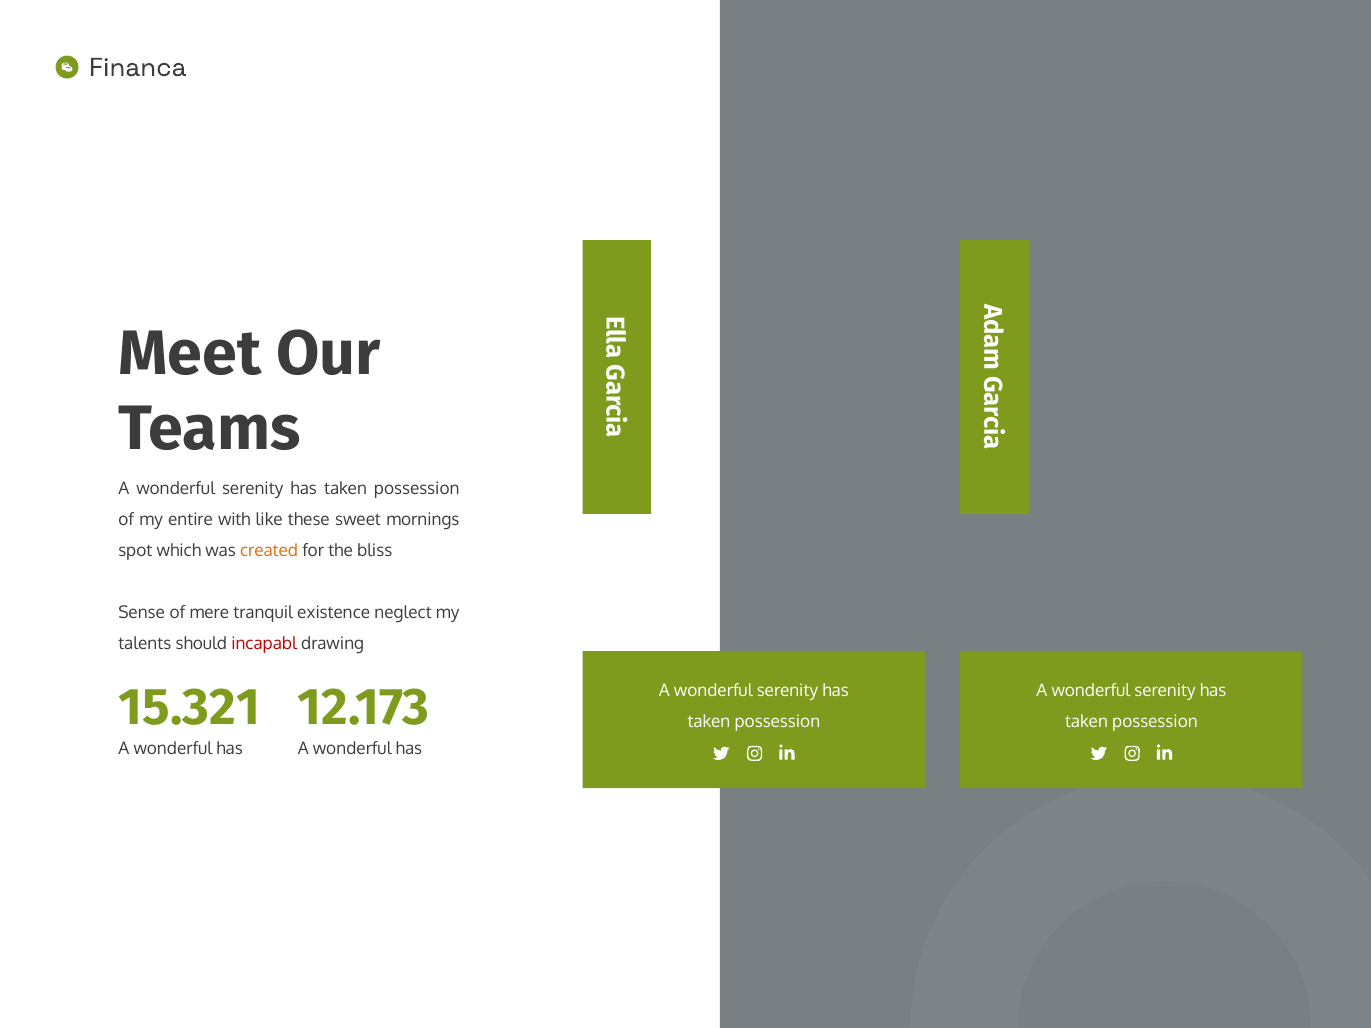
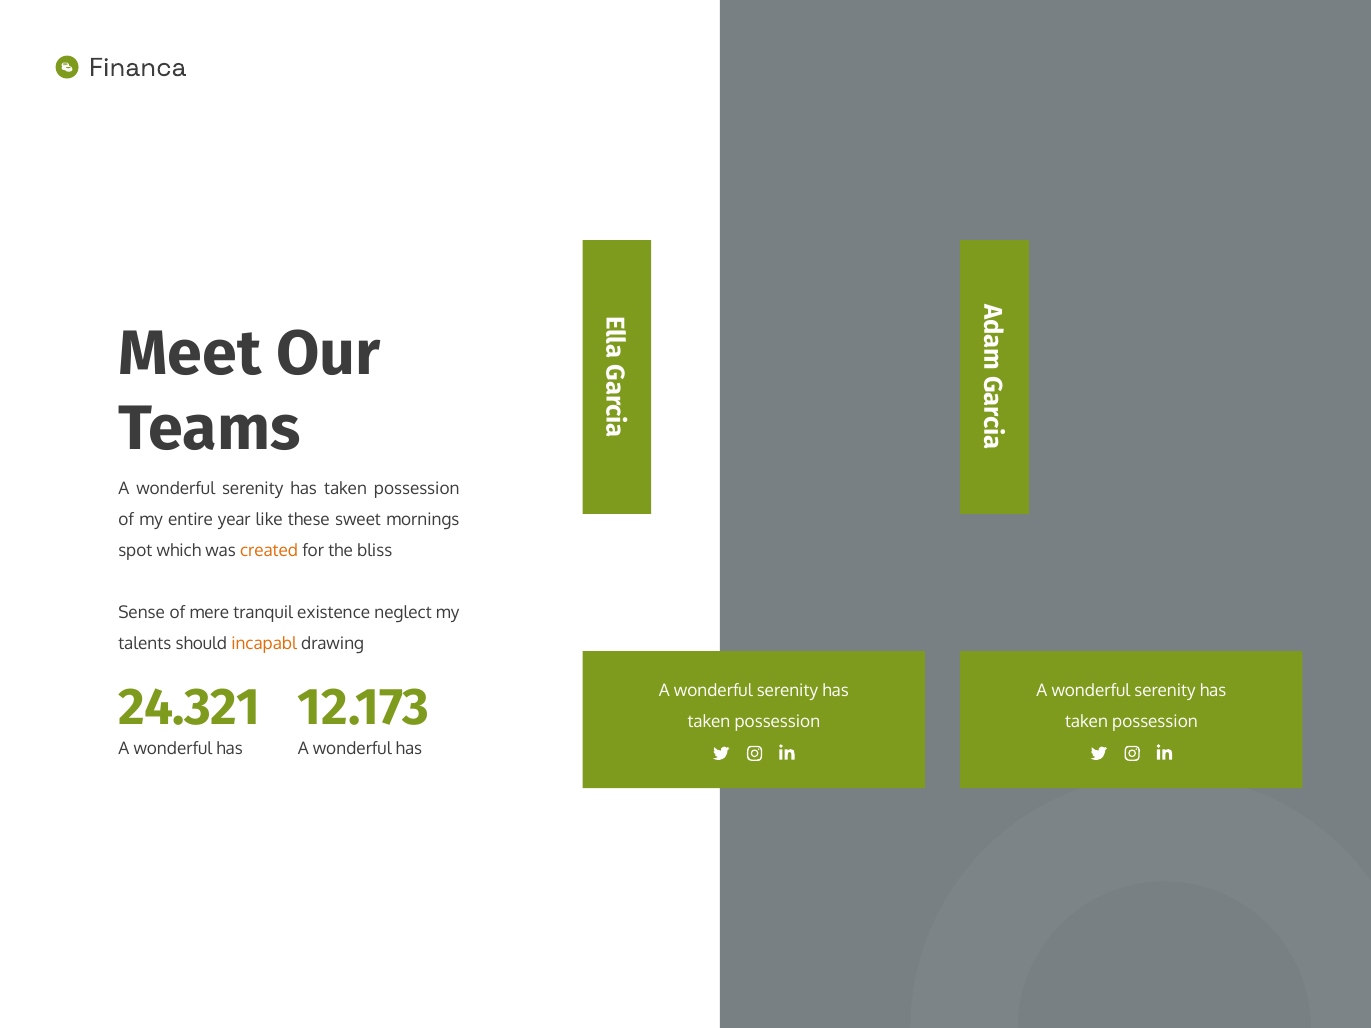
with: with -> year
incapabl colour: red -> orange
15.321: 15.321 -> 24.321
